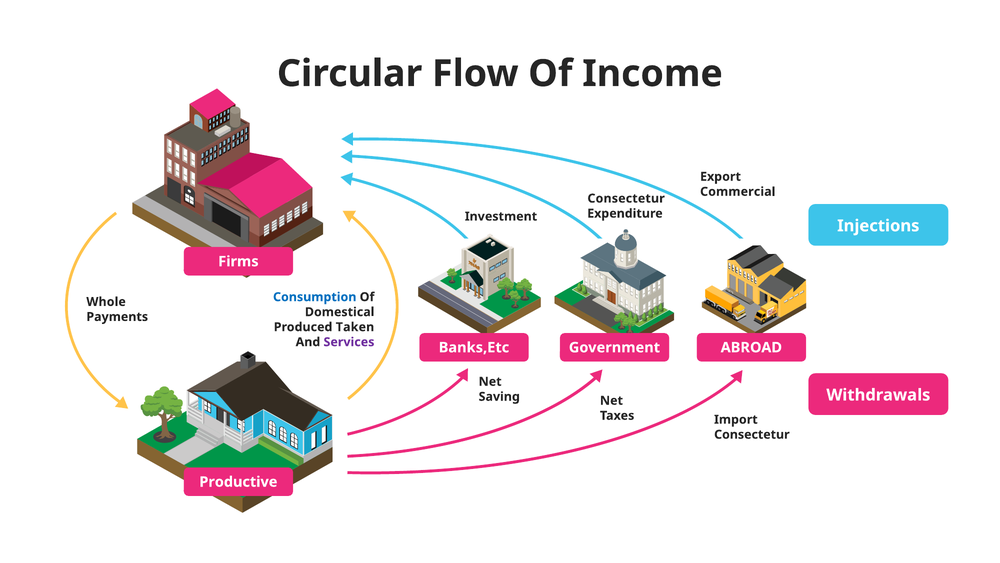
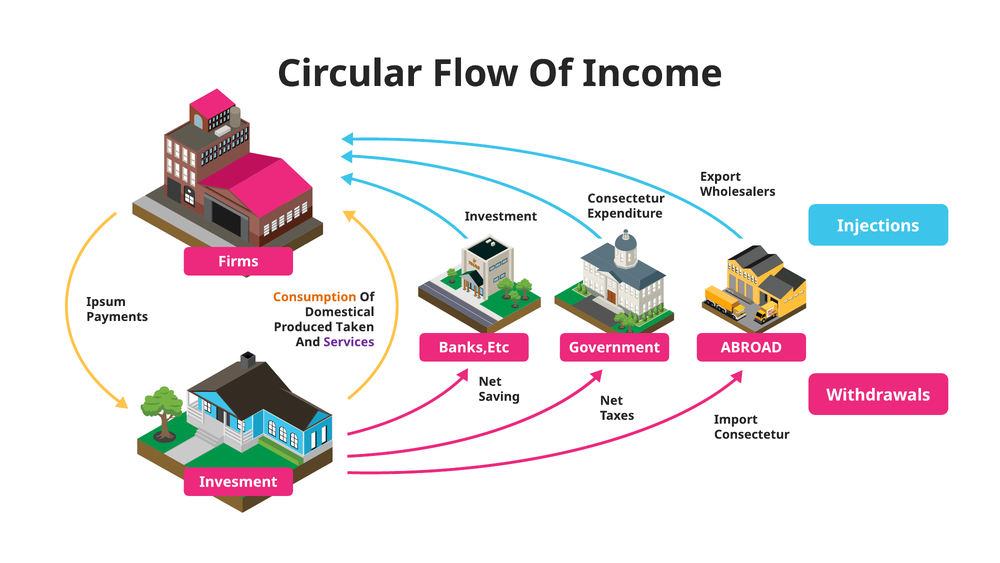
Commercial: Commercial -> Wholesalers
Consumption colour: blue -> orange
Whole: Whole -> Ipsum
Productive: Productive -> Invesment
